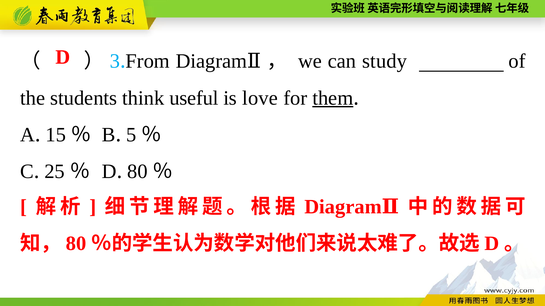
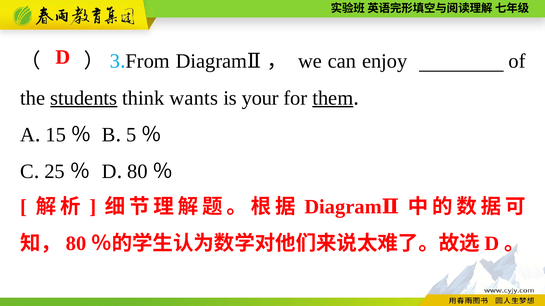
study: study -> enjoy
students underline: none -> present
useful: useful -> wants
love: love -> your
